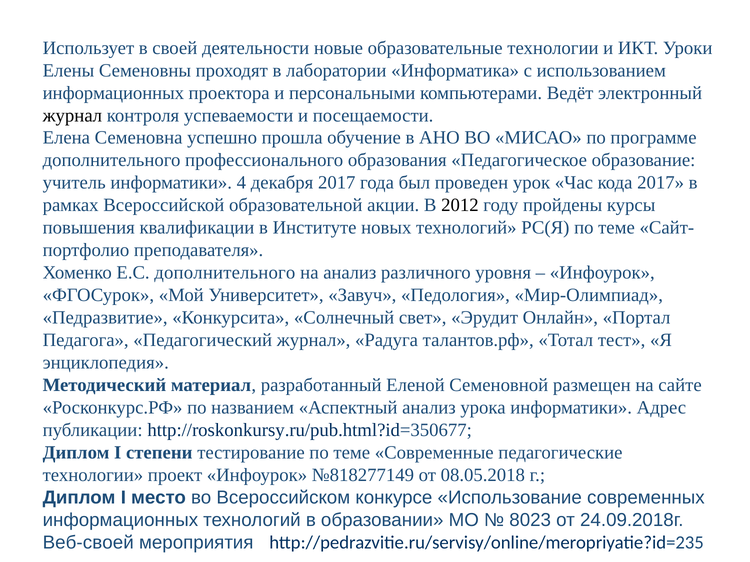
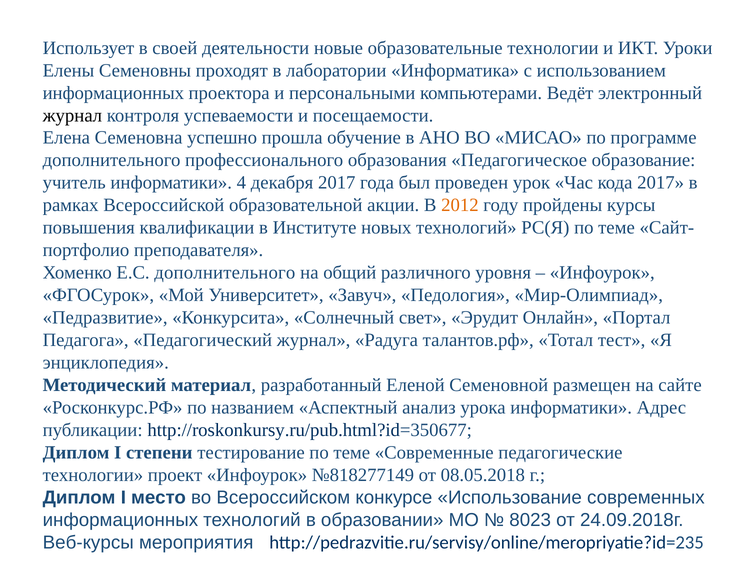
2012 colour: black -> orange
на анализ: анализ -> общий
Веб-своей: Веб-своей -> Веб-курсы
